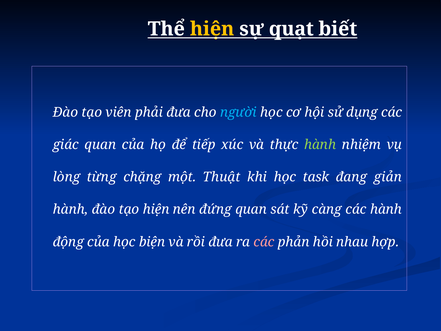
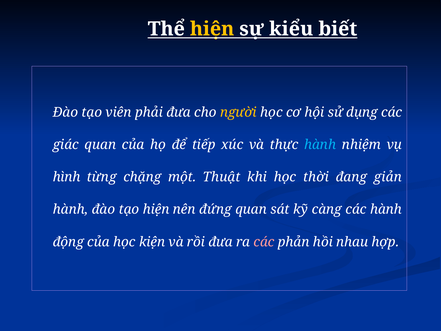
quạt: quạt -> kiểu
người colour: light blue -> yellow
hành at (320, 145) colour: light green -> light blue
lòng: lòng -> hình
task: task -> thời
biện: biện -> kiện
